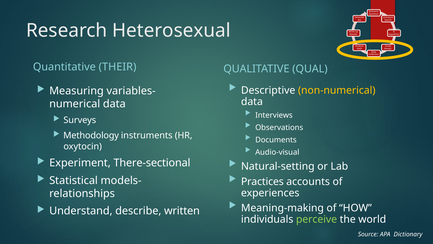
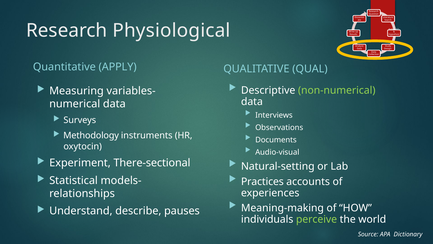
Heterosexual: Heterosexual -> Physiological
THEIR: THEIR -> APPLY
non-numerical colour: yellow -> light green
written: written -> pauses
